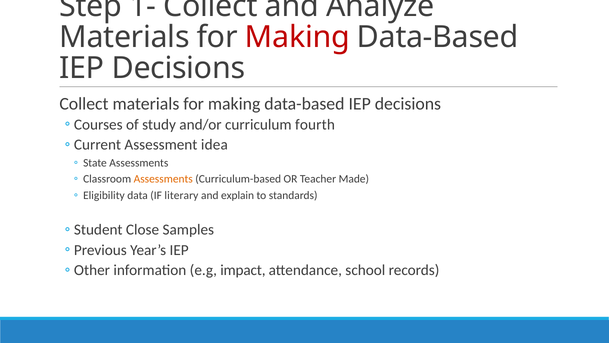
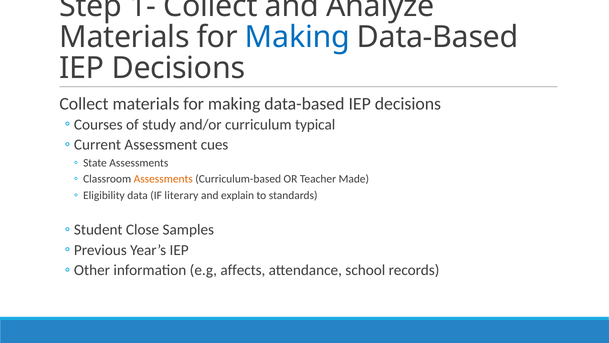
Making at (297, 37) colour: red -> blue
fourth: fourth -> typical
idea: idea -> cues
impact: impact -> affects
